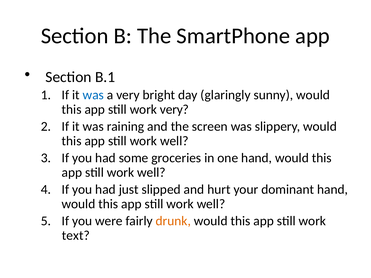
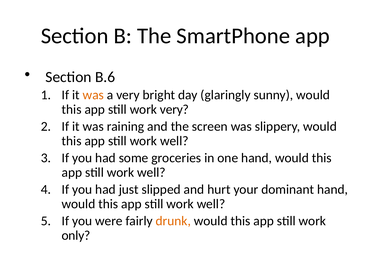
B.1: B.1 -> B.6
was at (93, 95) colour: blue -> orange
text: text -> only
